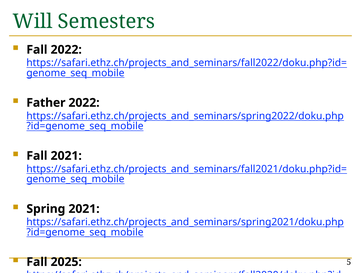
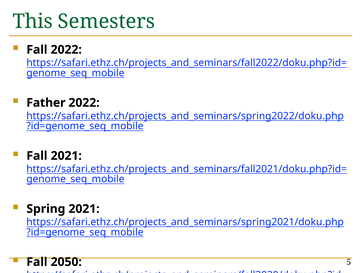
Will: Will -> This
2025: 2025 -> 2050
